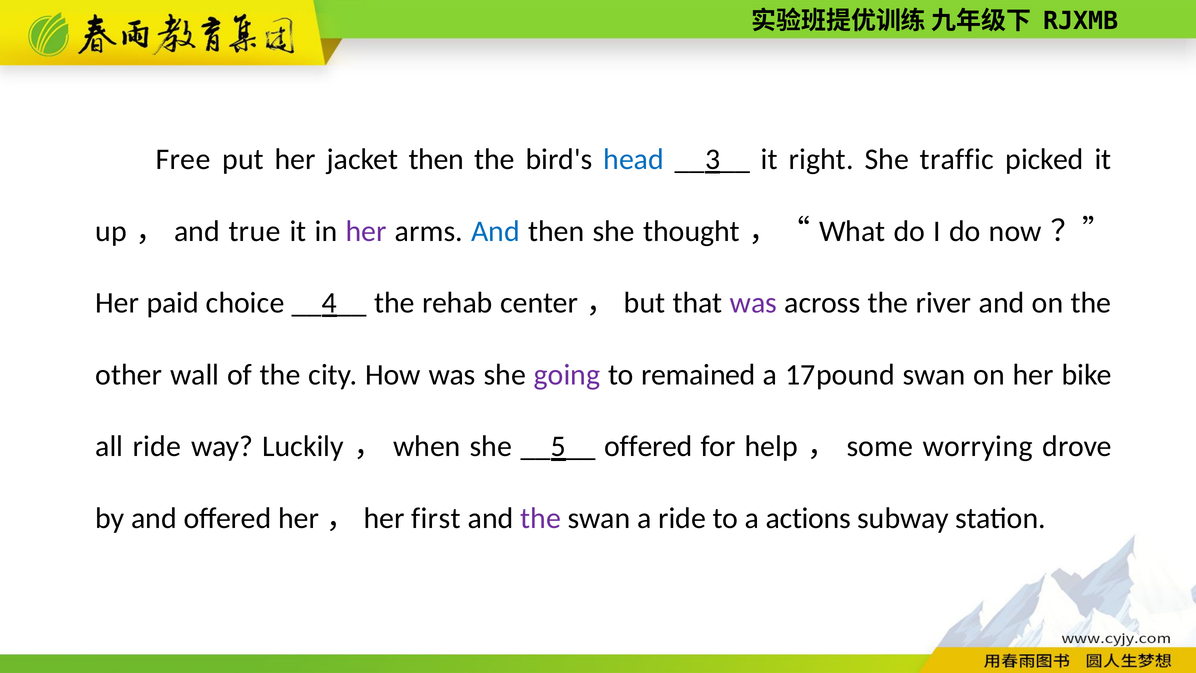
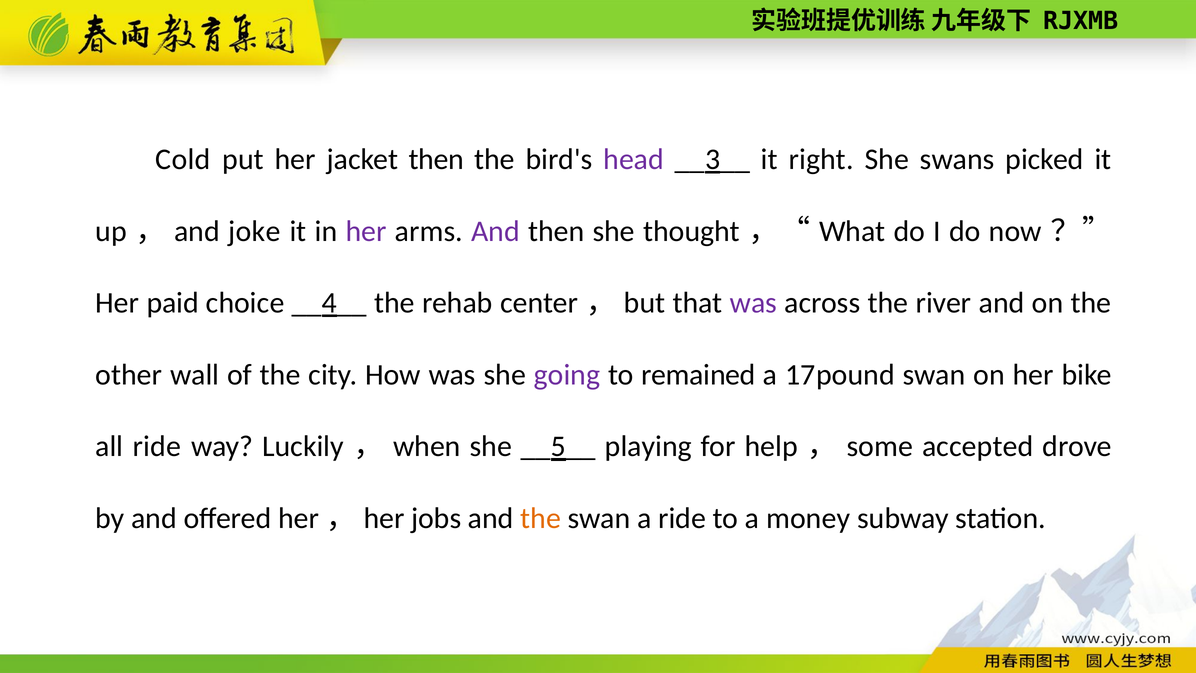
Free: Free -> Cold
head colour: blue -> purple
traffic: traffic -> swans
true: true -> joke
And at (495, 231) colour: blue -> purple
__5__ offered: offered -> playing
worrying: worrying -> accepted
first: first -> jobs
the at (541, 518) colour: purple -> orange
actions: actions -> money
